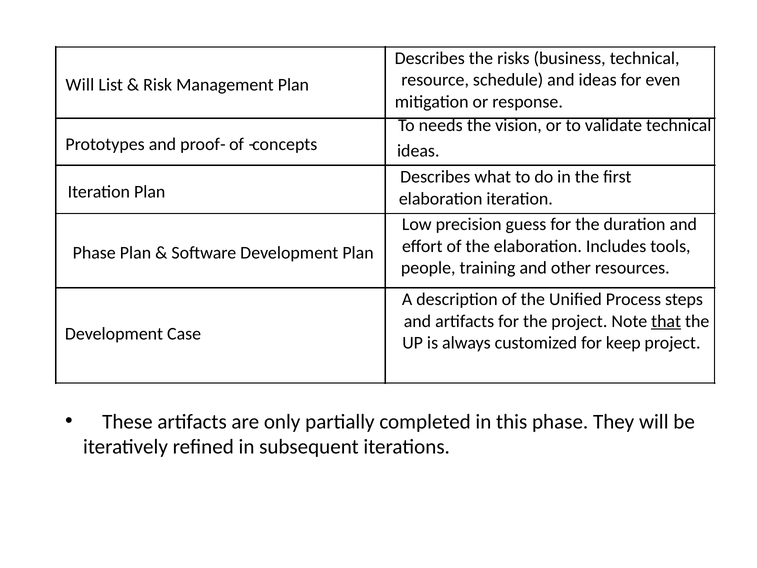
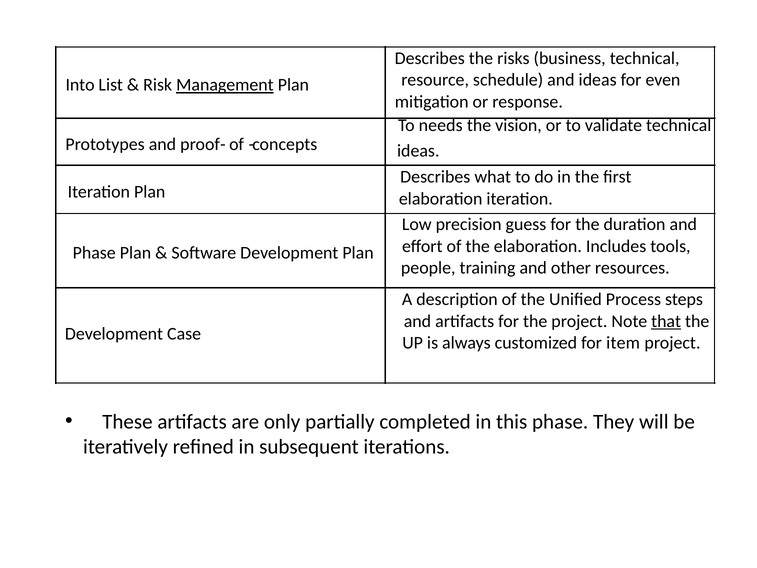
Will at (80, 85): Will -> Into
Management underline: none -> present
keep: keep -> item
